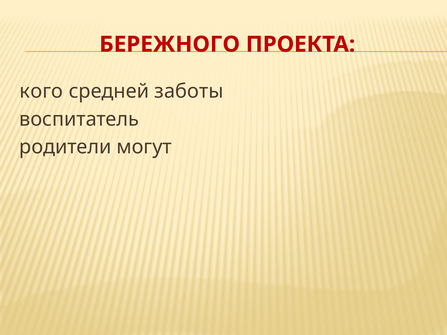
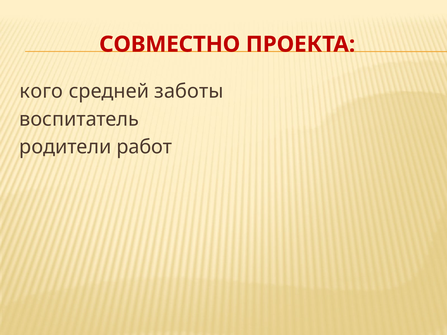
БЕРЕЖНОГО: БЕРЕЖНОГО -> СОВМЕСТНО
могут: могут -> работ
